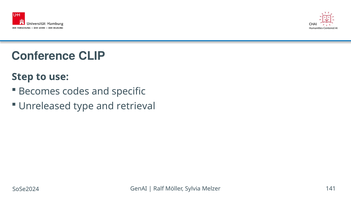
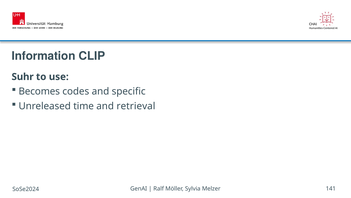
Conference: Conference -> Information
Step: Step -> Suhr
type: type -> time
